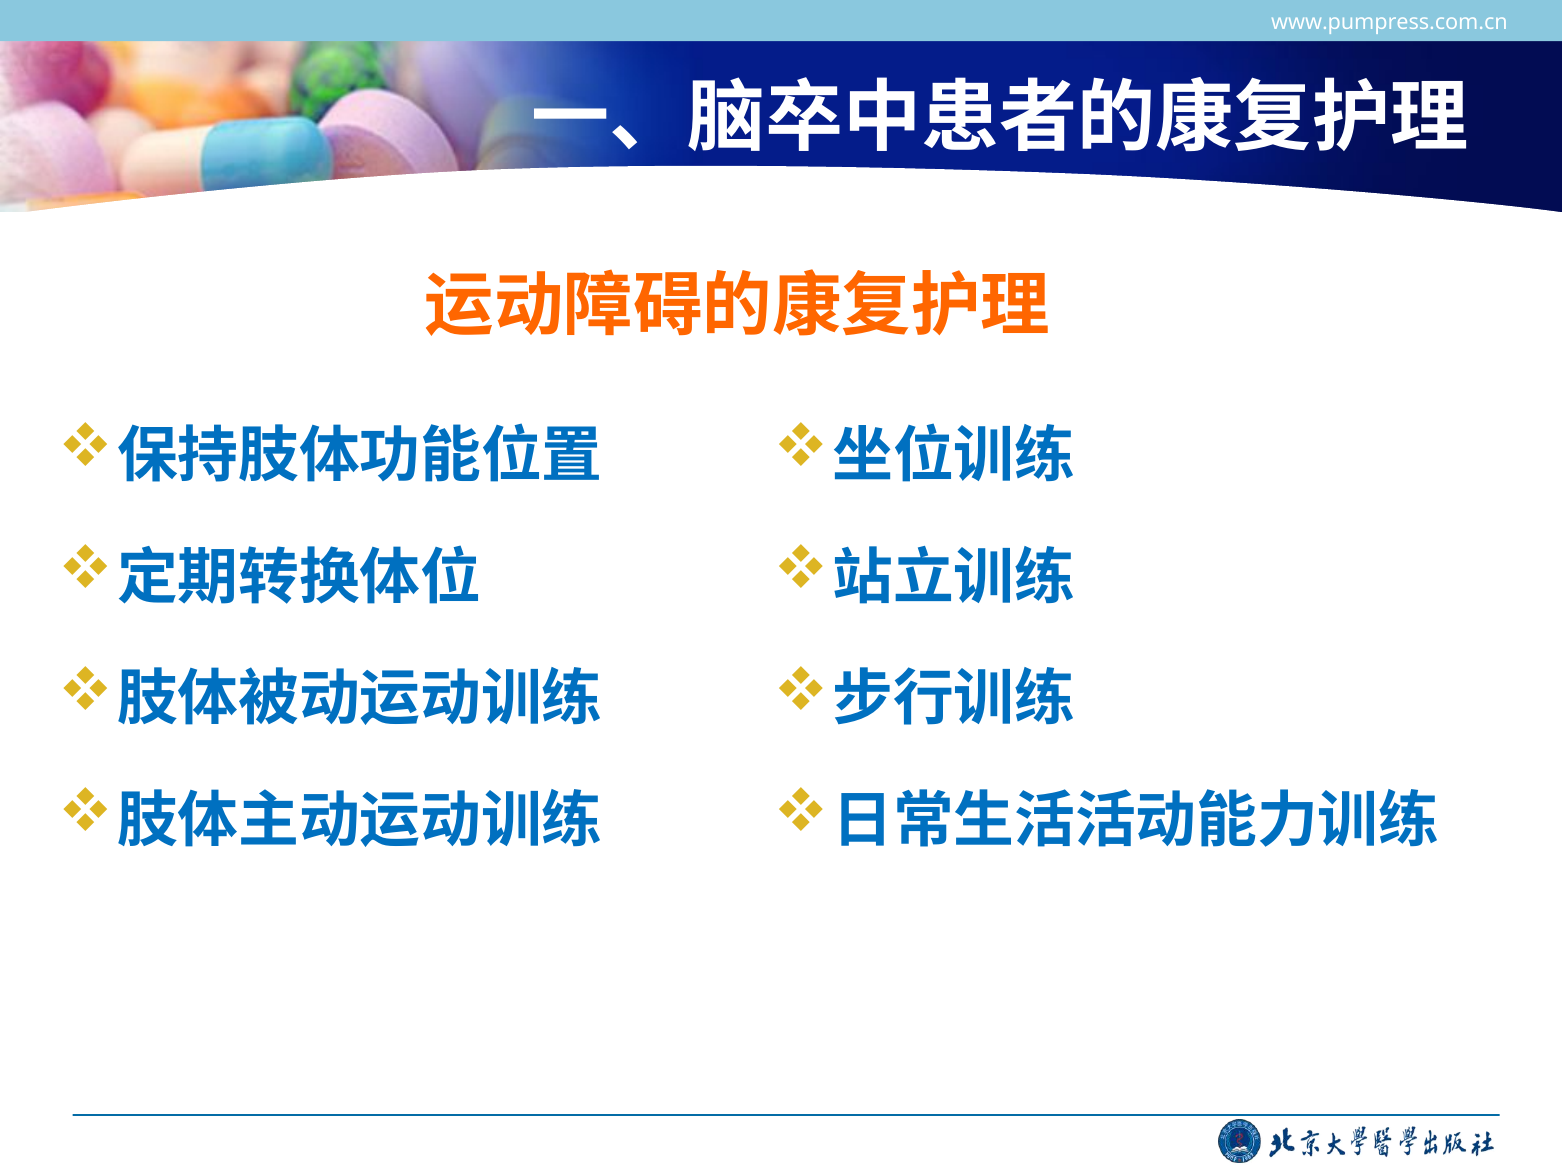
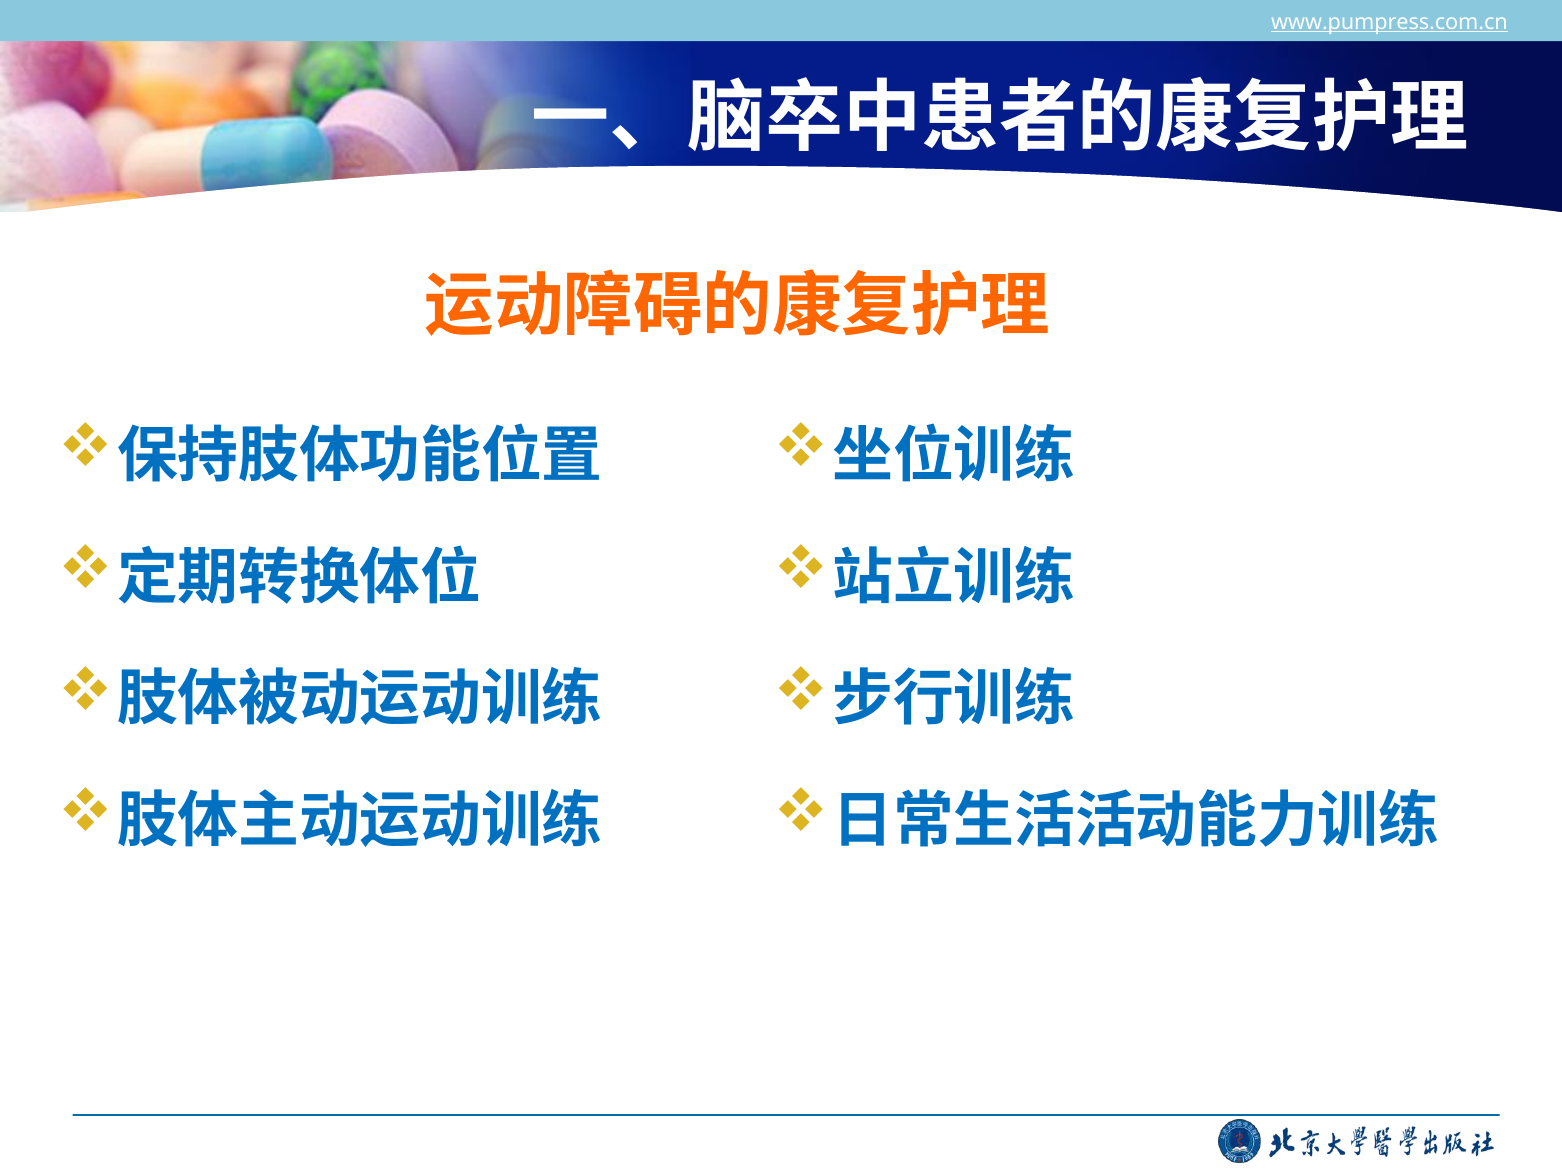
www.pumpress.com.cn underline: none -> present
